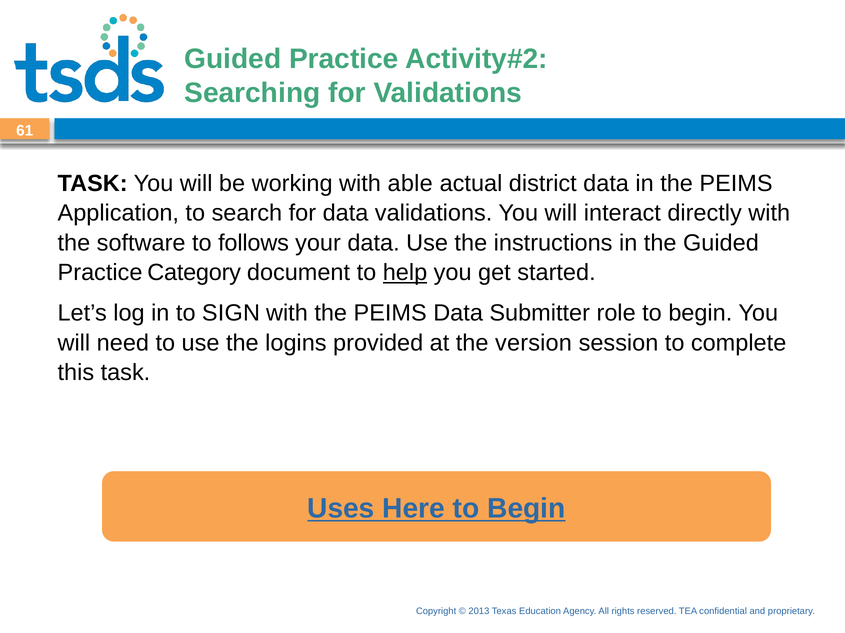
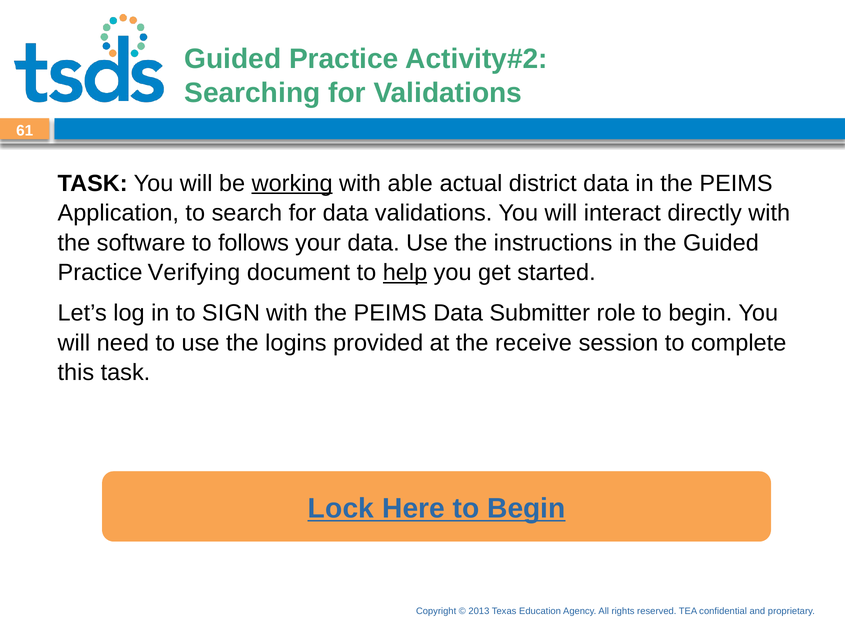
working underline: none -> present
Category: Category -> Verifying
version: version -> receive
Uses: Uses -> Lock
